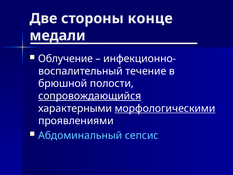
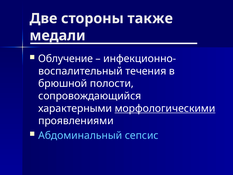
конце: конце -> также
течение: течение -> течения
сопровождающийся underline: present -> none
